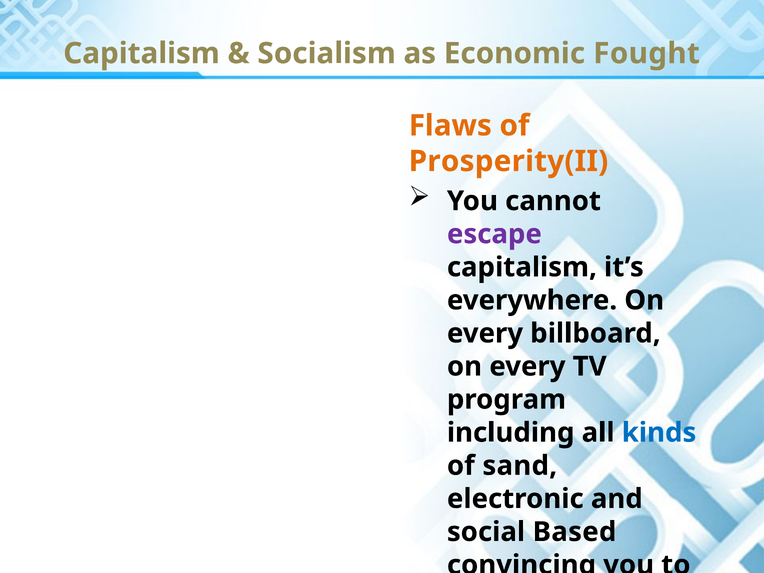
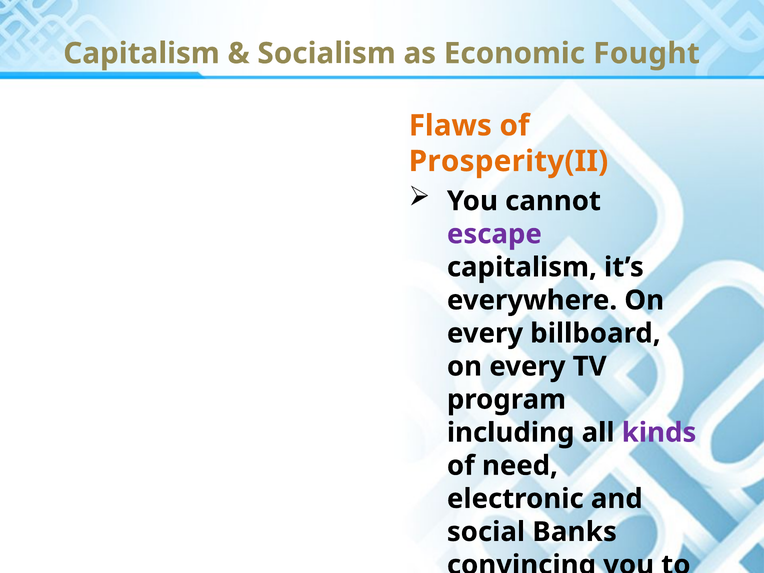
kinds colour: blue -> purple
sand: sand -> need
Based: Based -> Banks
